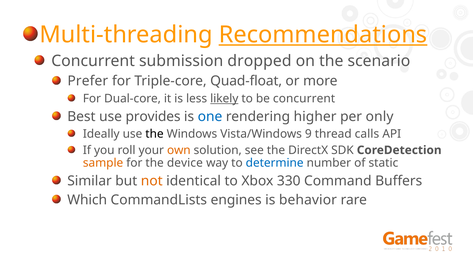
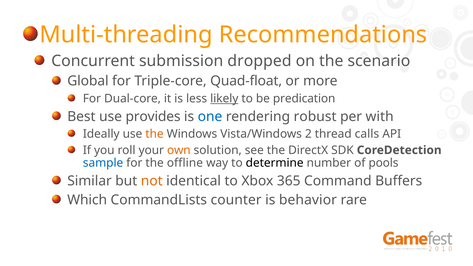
Recommendations underline: present -> none
Prefer: Prefer -> Global
be concurrent: concurrent -> predication
higher: higher -> robust
only: only -> with
the at (155, 134) colour: black -> orange
9: 9 -> 2
sample colour: orange -> blue
device: device -> offline
determine colour: blue -> black
static: static -> pools
330: 330 -> 365
engines: engines -> counter
